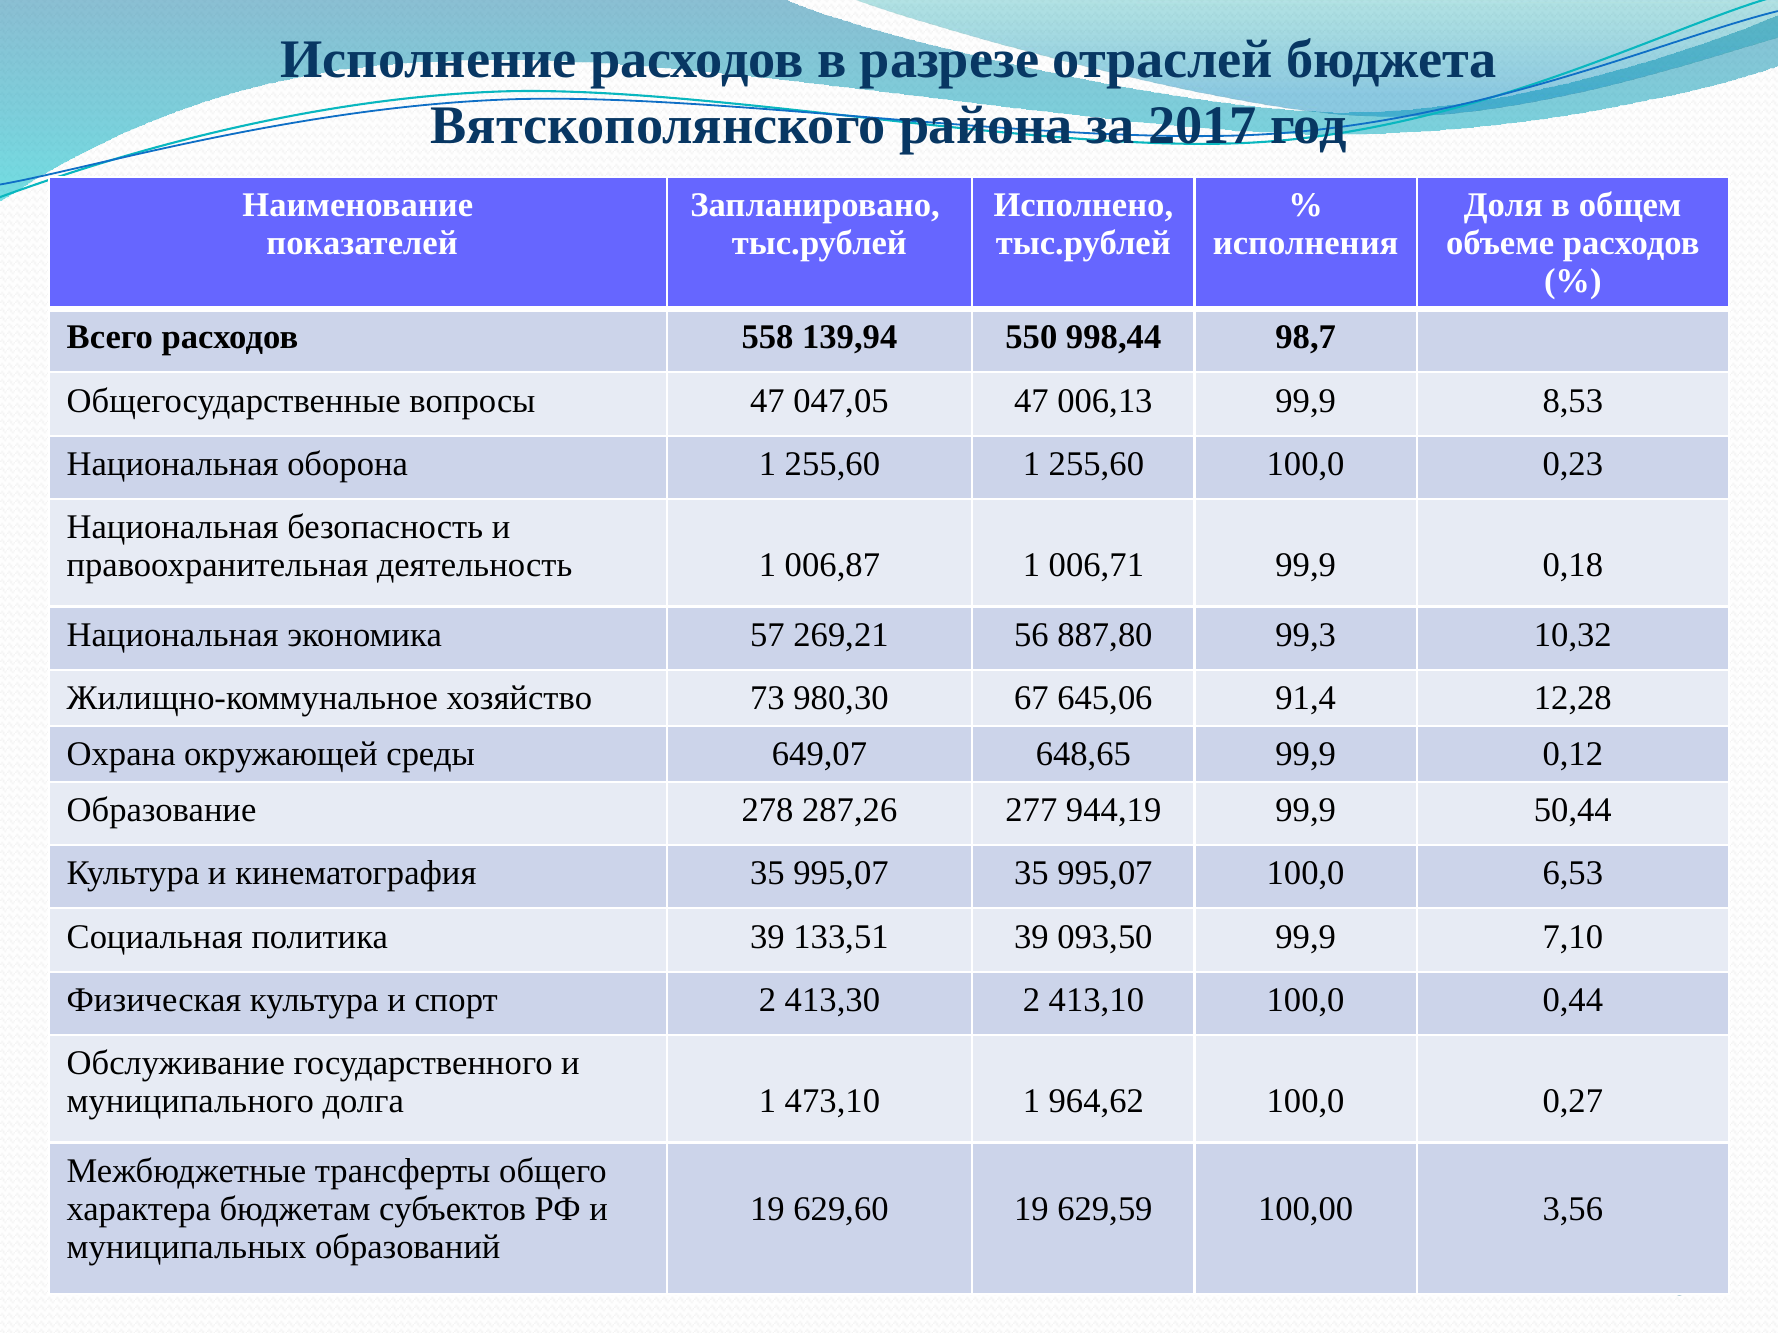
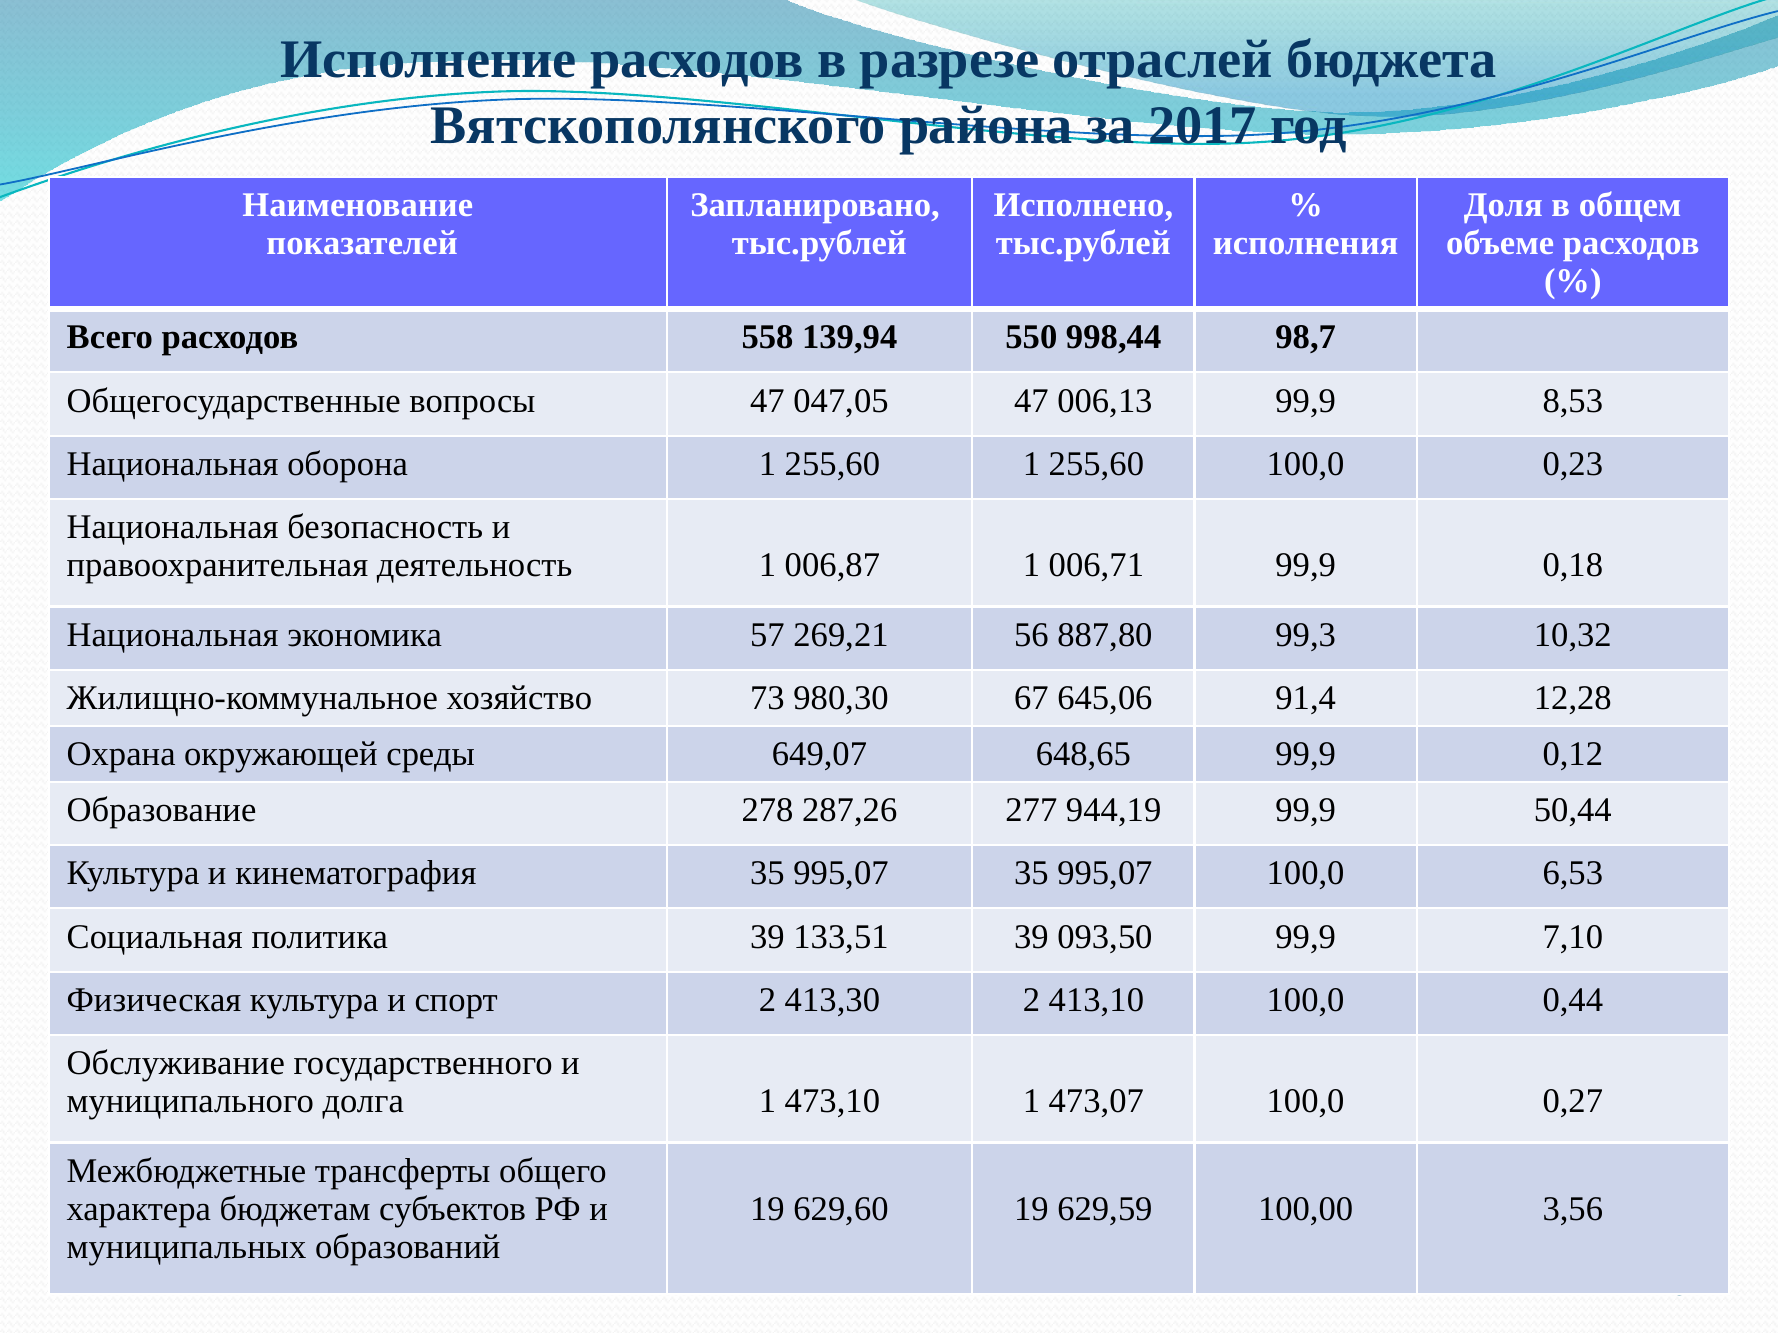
964,62: 964,62 -> 473,07
